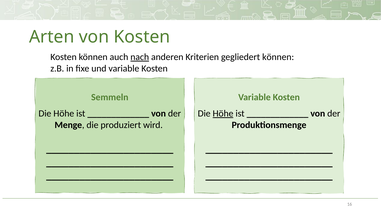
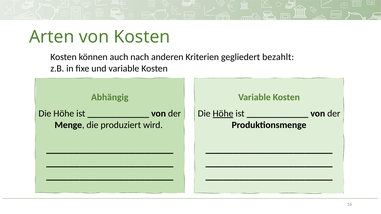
nach underline: present -> none
gegliedert können: können -> bezahlt
Semmeln: Semmeln -> Abhängig
